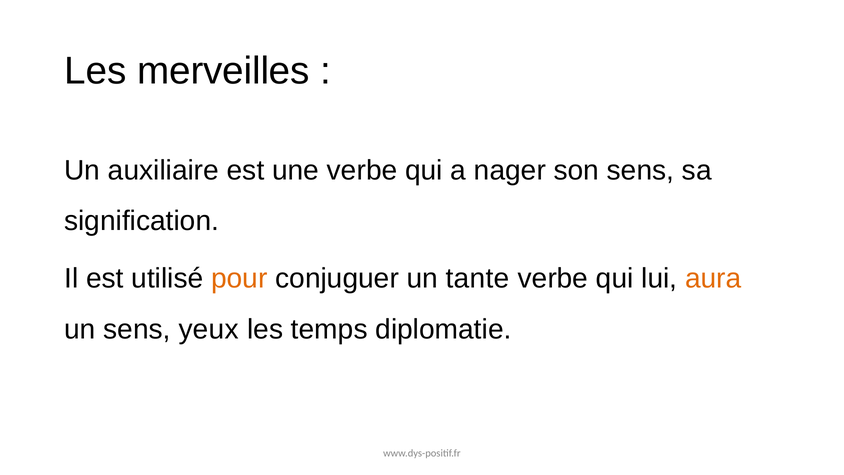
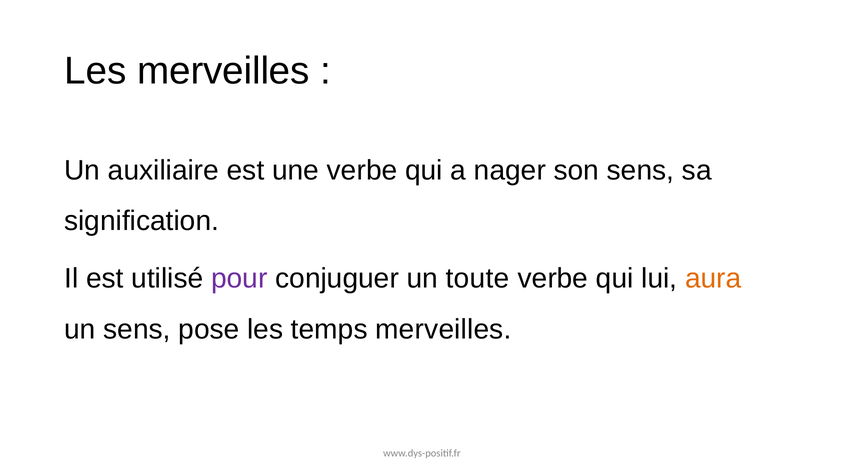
pour colour: orange -> purple
tante: tante -> toute
yeux: yeux -> pose
temps diplomatie: diplomatie -> merveilles
